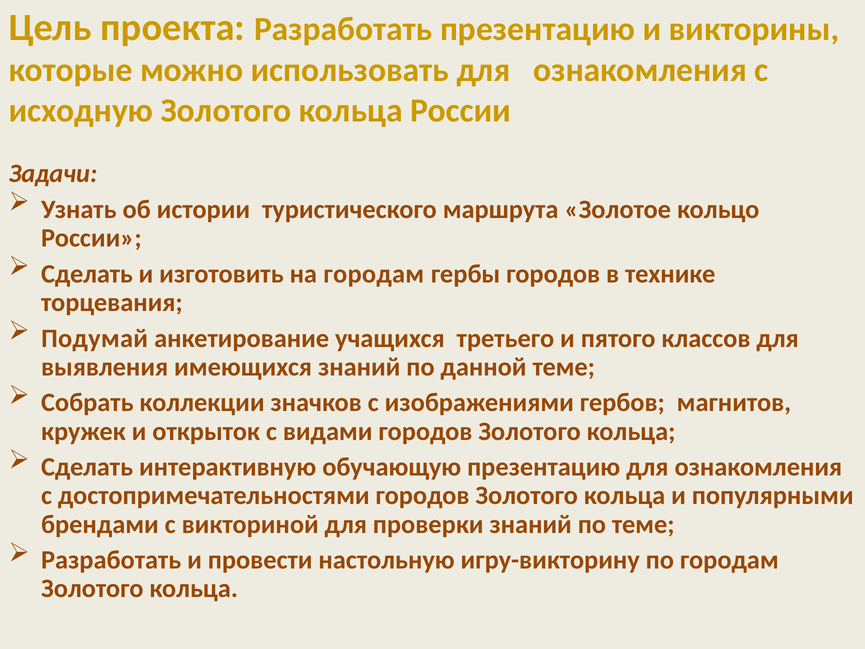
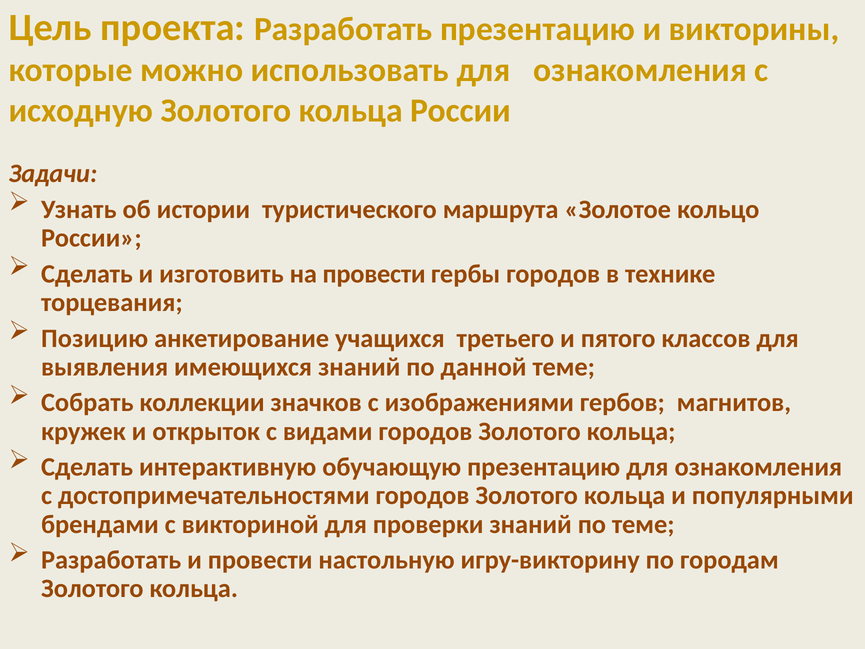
на городам: городам -> провести
Подумай: Подумай -> Позицию
